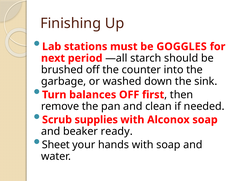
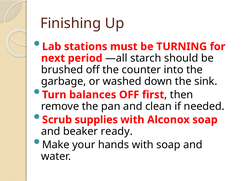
GOGGLES: GOGGLES -> TURNING
Sheet: Sheet -> Make
